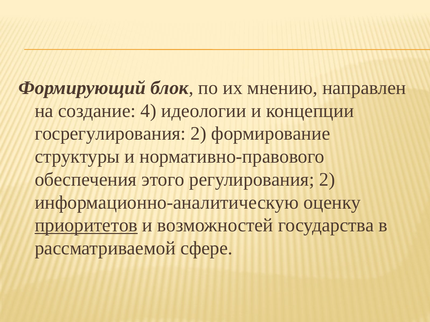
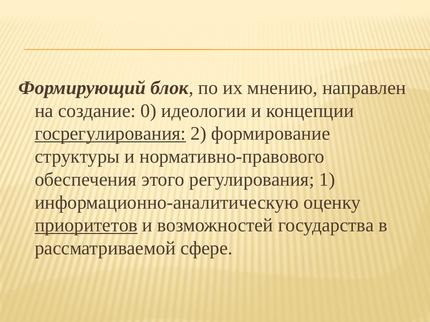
4: 4 -> 0
госрегулирования underline: none -> present
регулирования 2: 2 -> 1
